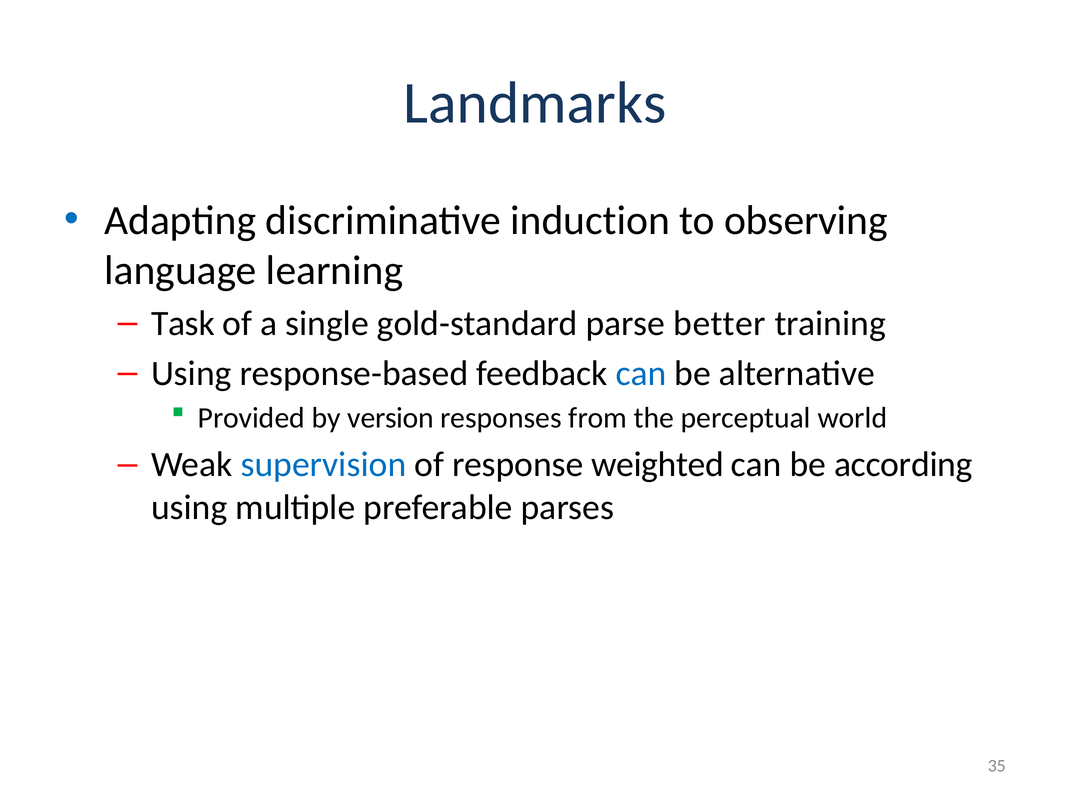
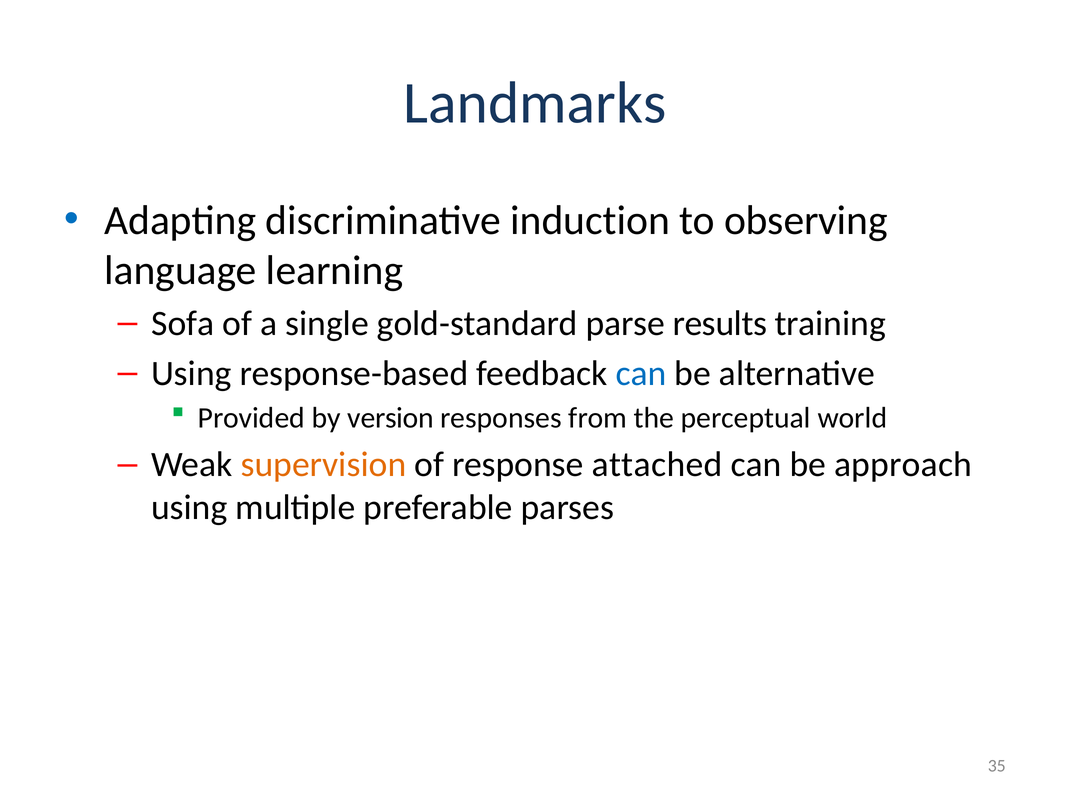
Task: Task -> Sofa
better: better -> results
supervision colour: blue -> orange
weighted: weighted -> attached
according: according -> approach
